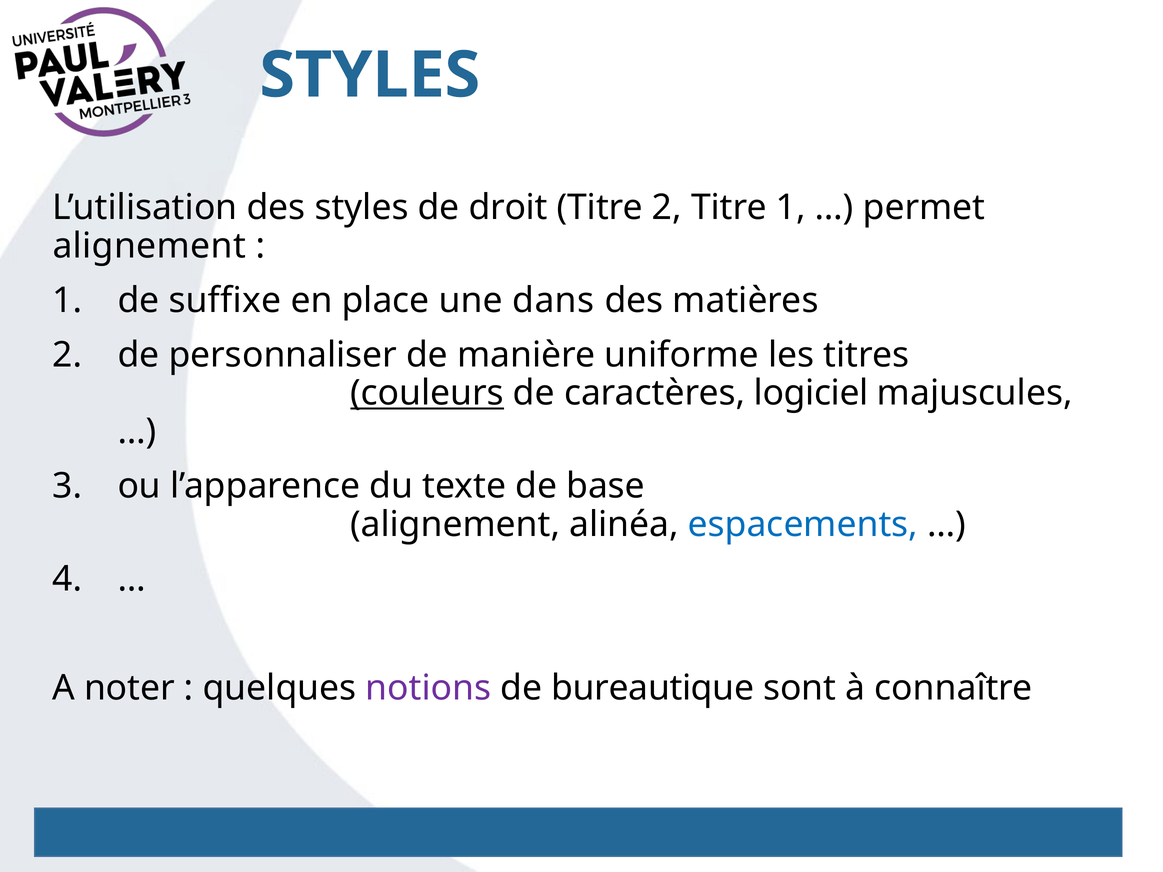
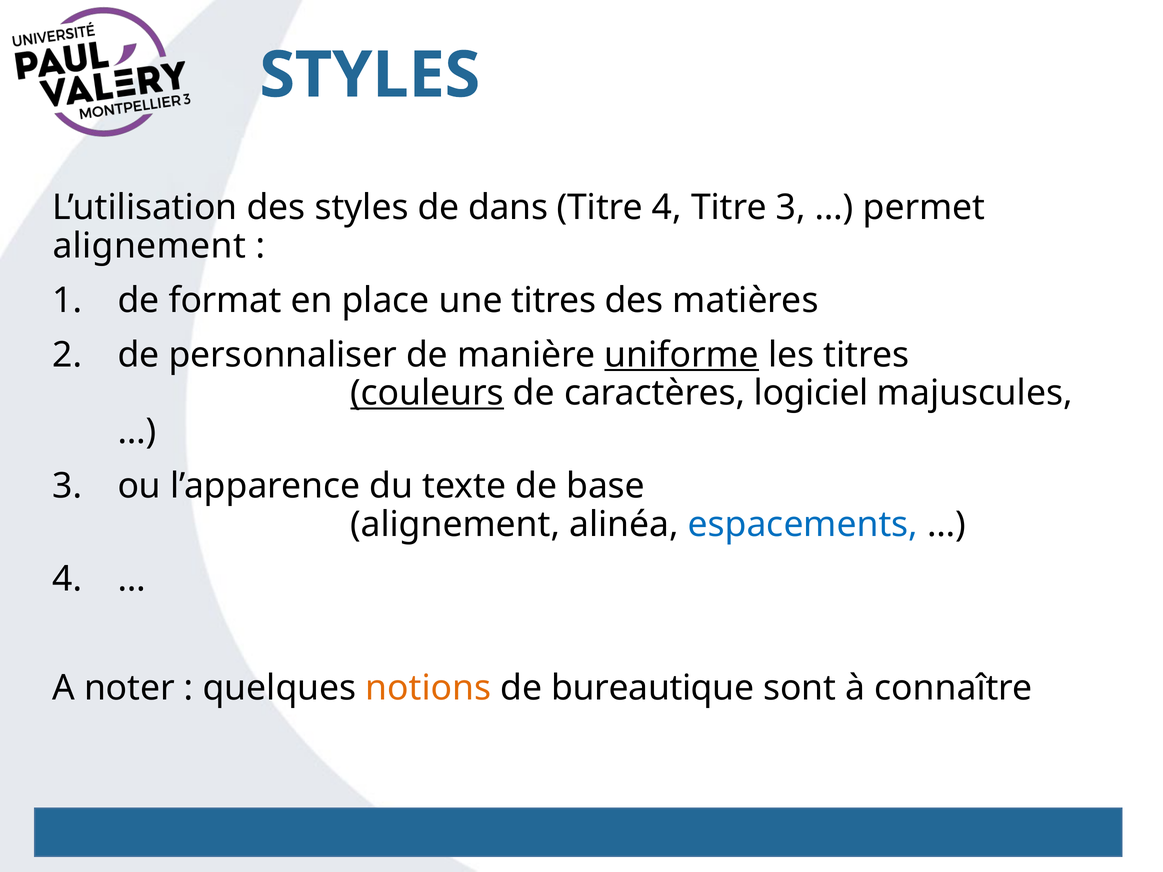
droit: droit -> dans
Titre 2: 2 -> 4
Titre 1: 1 -> 3
suffixe: suffixe -> format
une dans: dans -> titres
uniforme underline: none -> present
notions colour: purple -> orange
